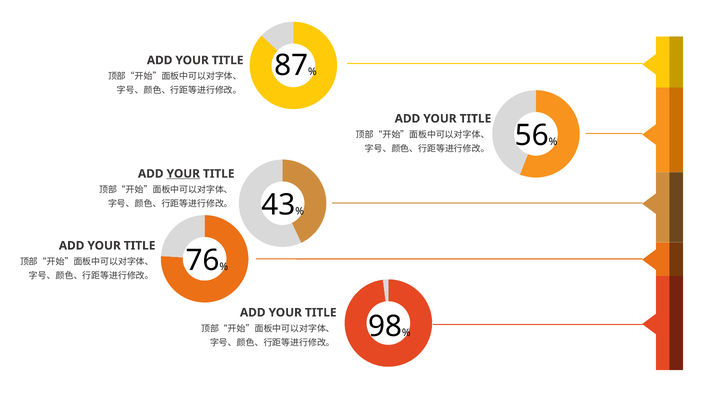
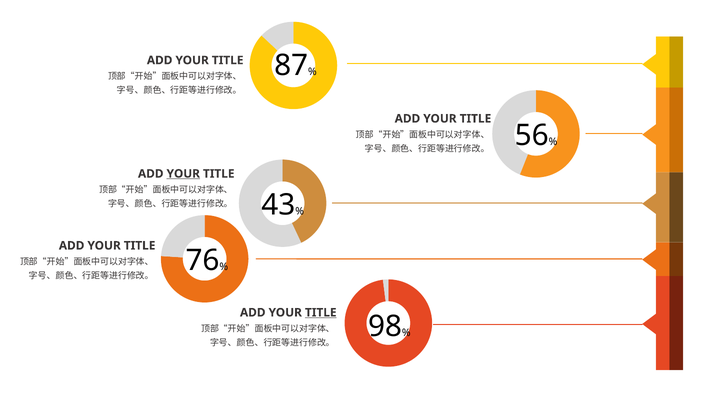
TITLE at (321, 313) underline: none -> present
